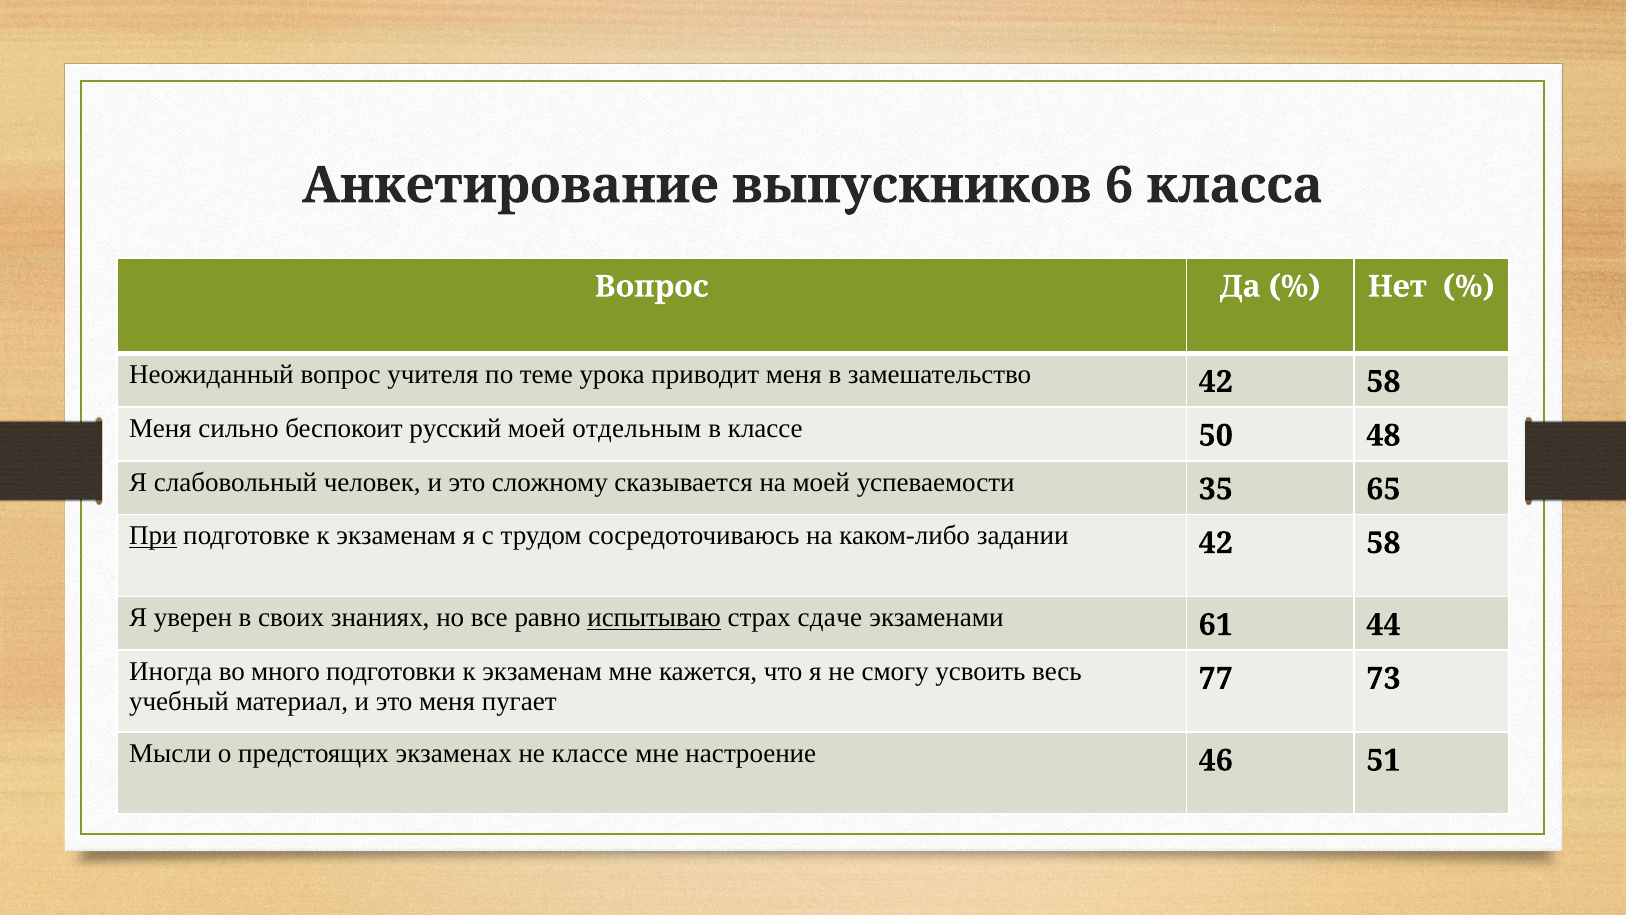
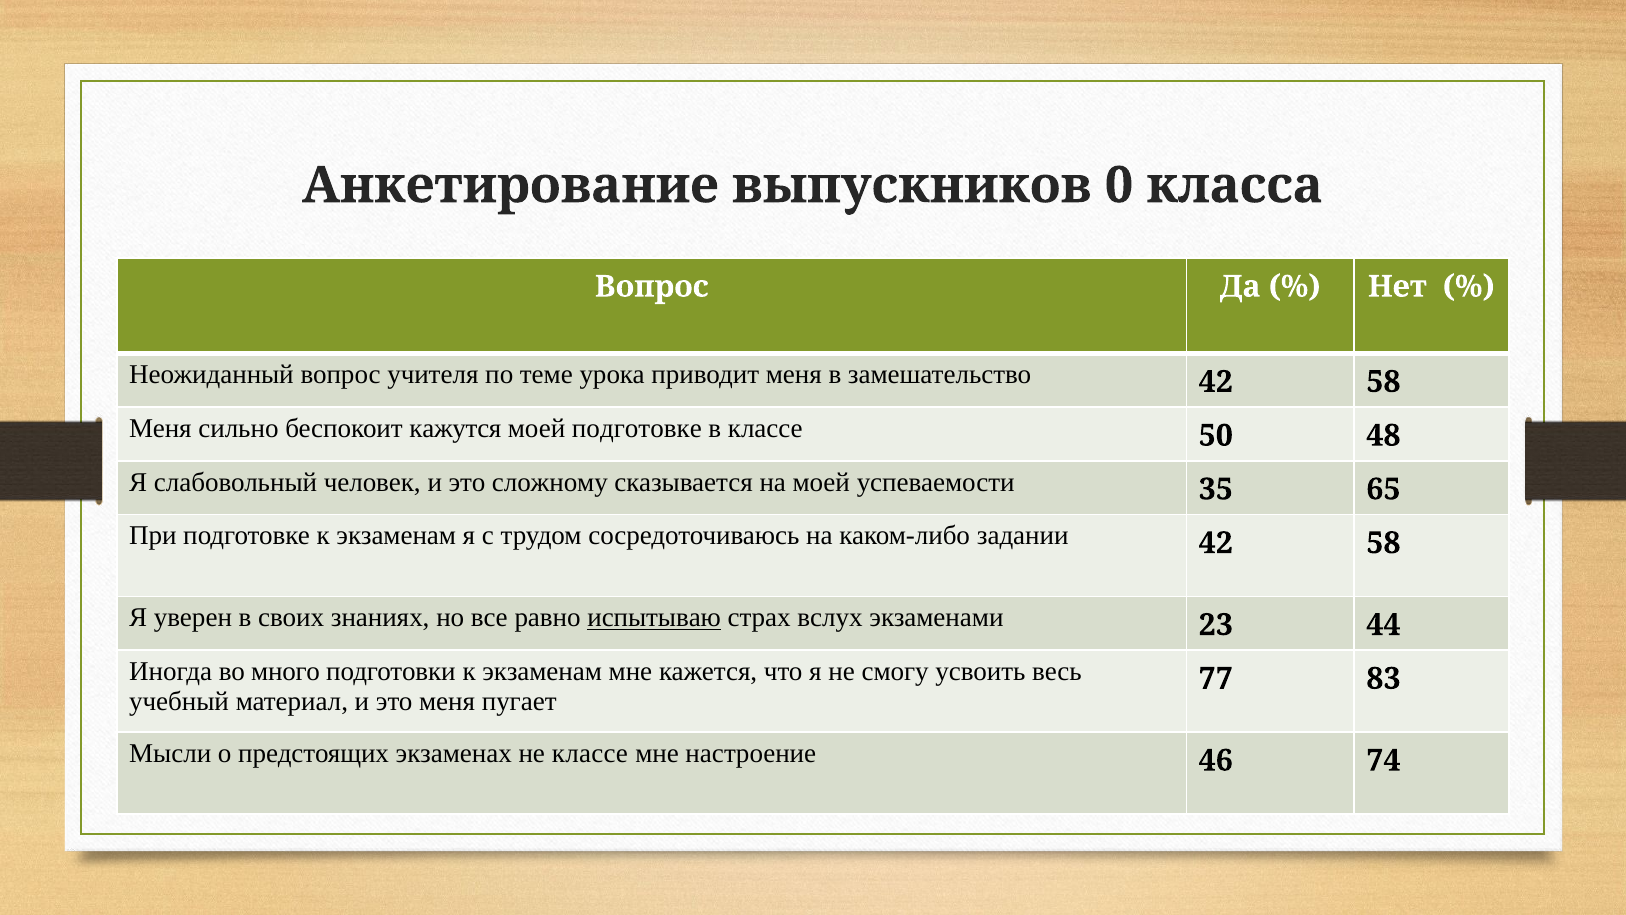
6: 6 -> 0
русский: русский -> кажутся
моей отдельным: отдельным -> подготовке
При underline: present -> none
сдаче: сдаче -> вслух
61: 61 -> 23
73: 73 -> 83
51: 51 -> 74
